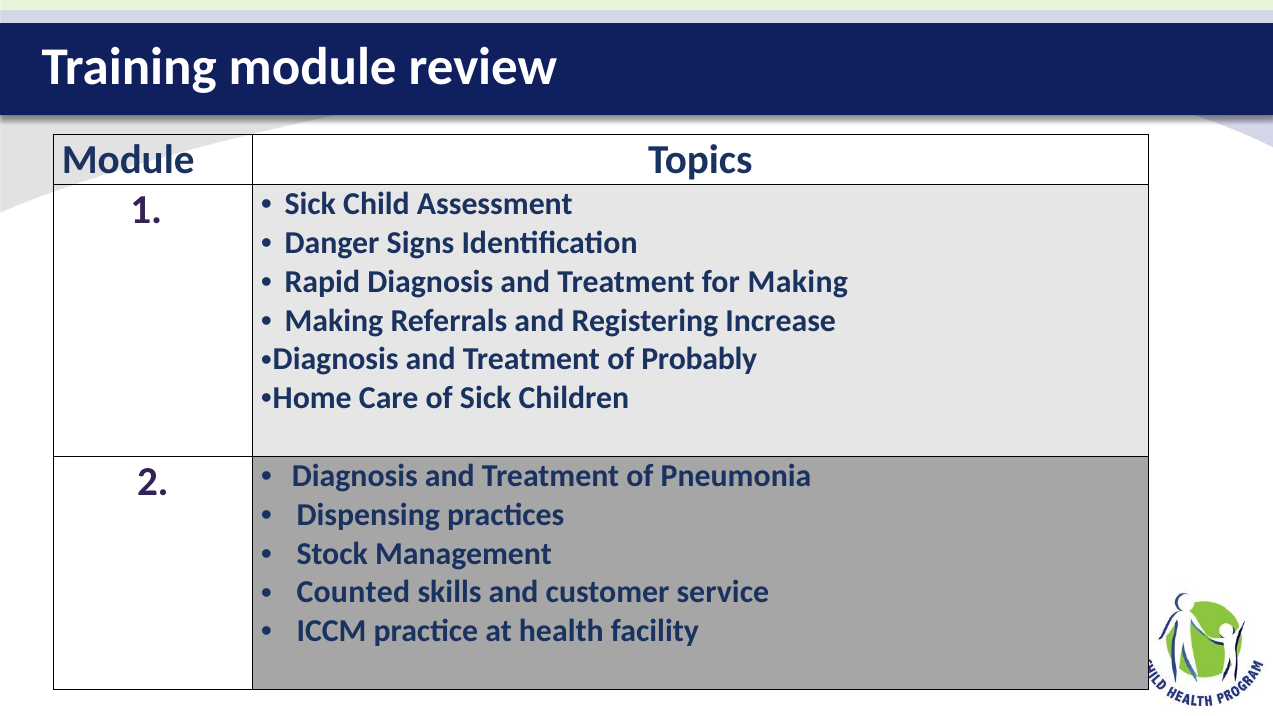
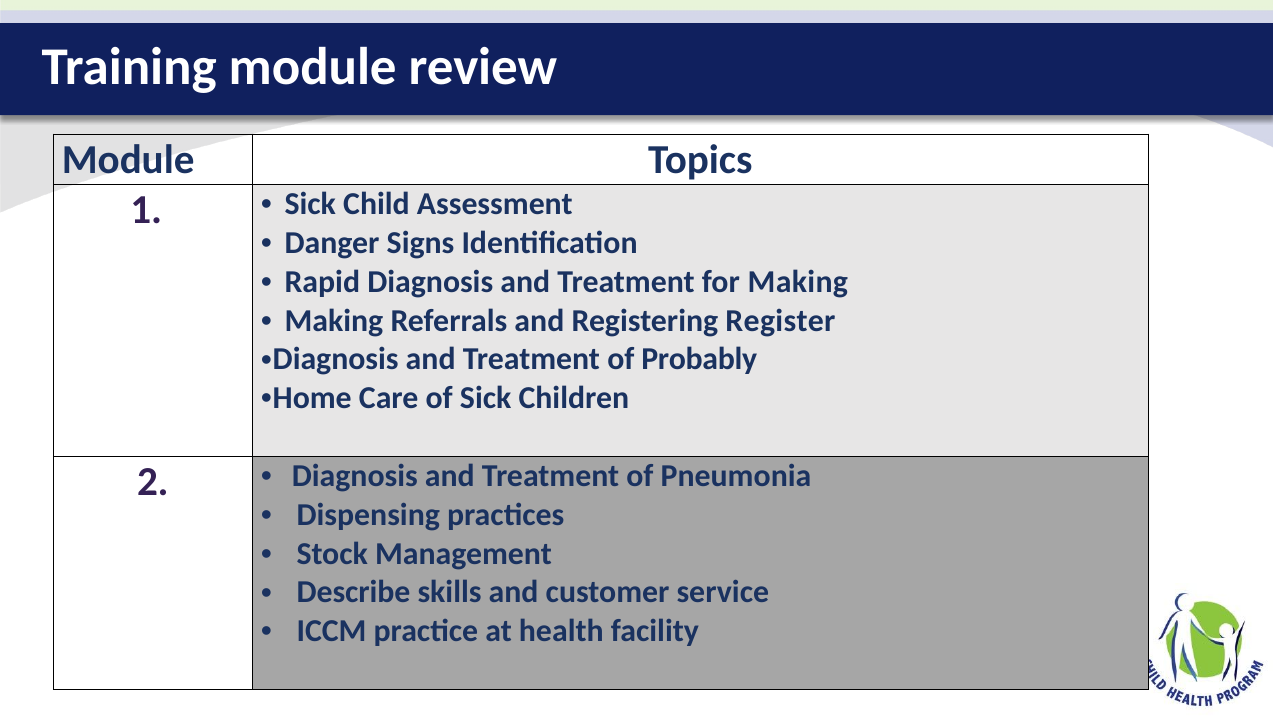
Increase: Increase -> Register
Counted: Counted -> Describe
